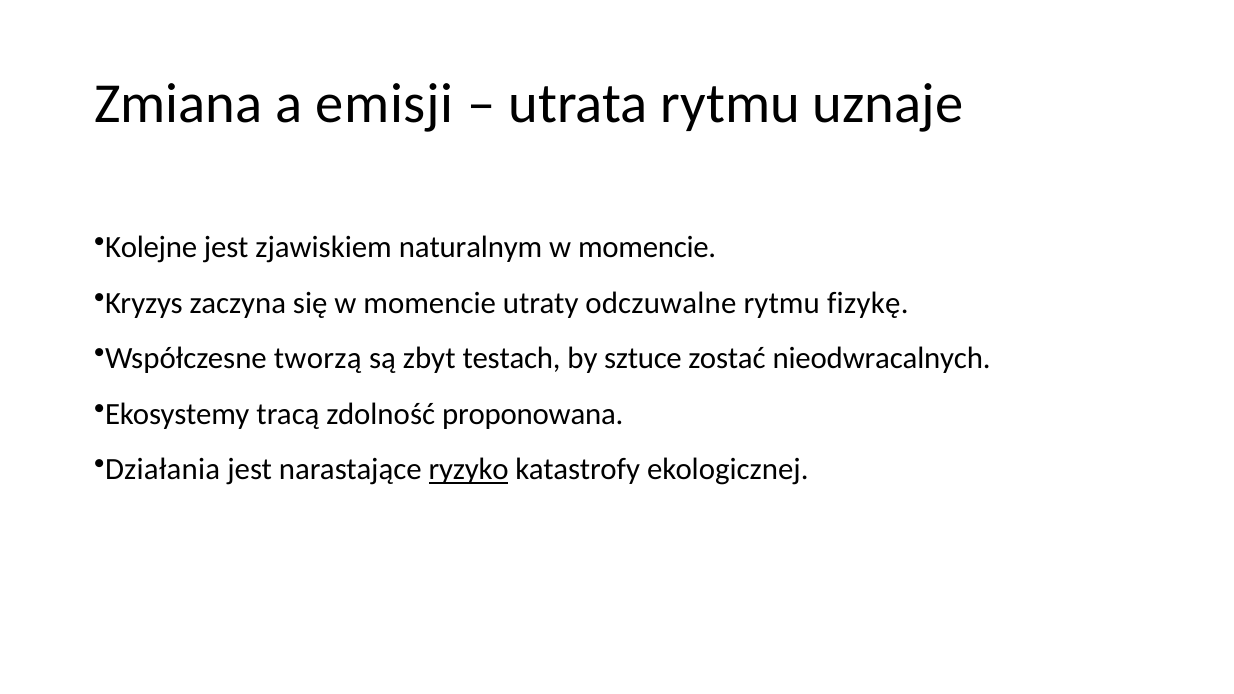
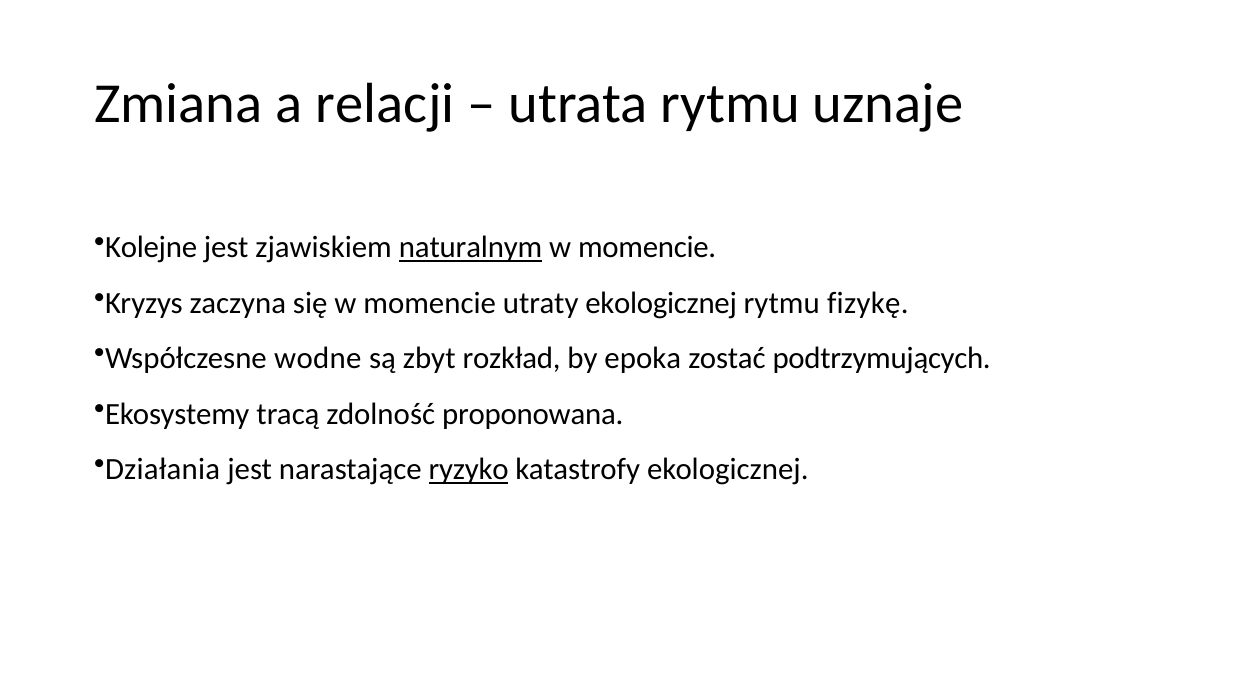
emisji: emisji -> relacji
naturalnym underline: none -> present
utraty odczuwalne: odczuwalne -> ekologicznej
tworzą: tworzą -> wodne
testach: testach -> rozkład
sztuce: sztuce -> epoka
nieodwracalnych: nieodwracalnych -> podtrzymujących
